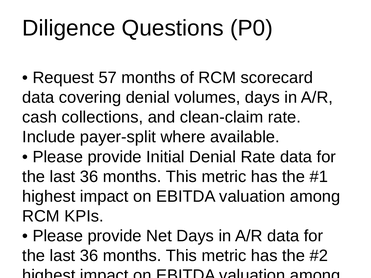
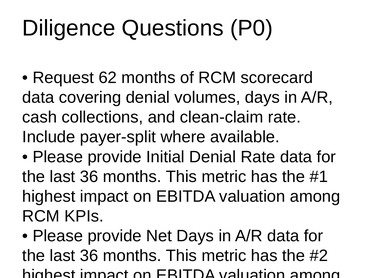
57: 57 -> 62
